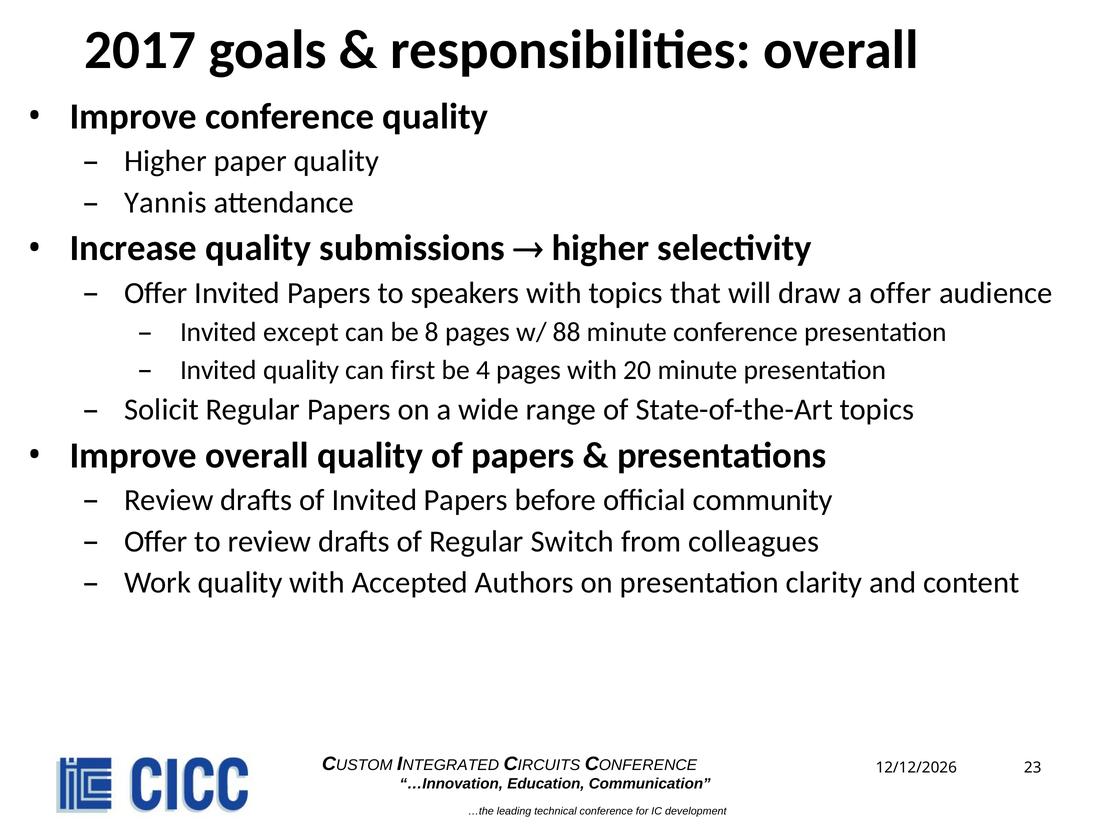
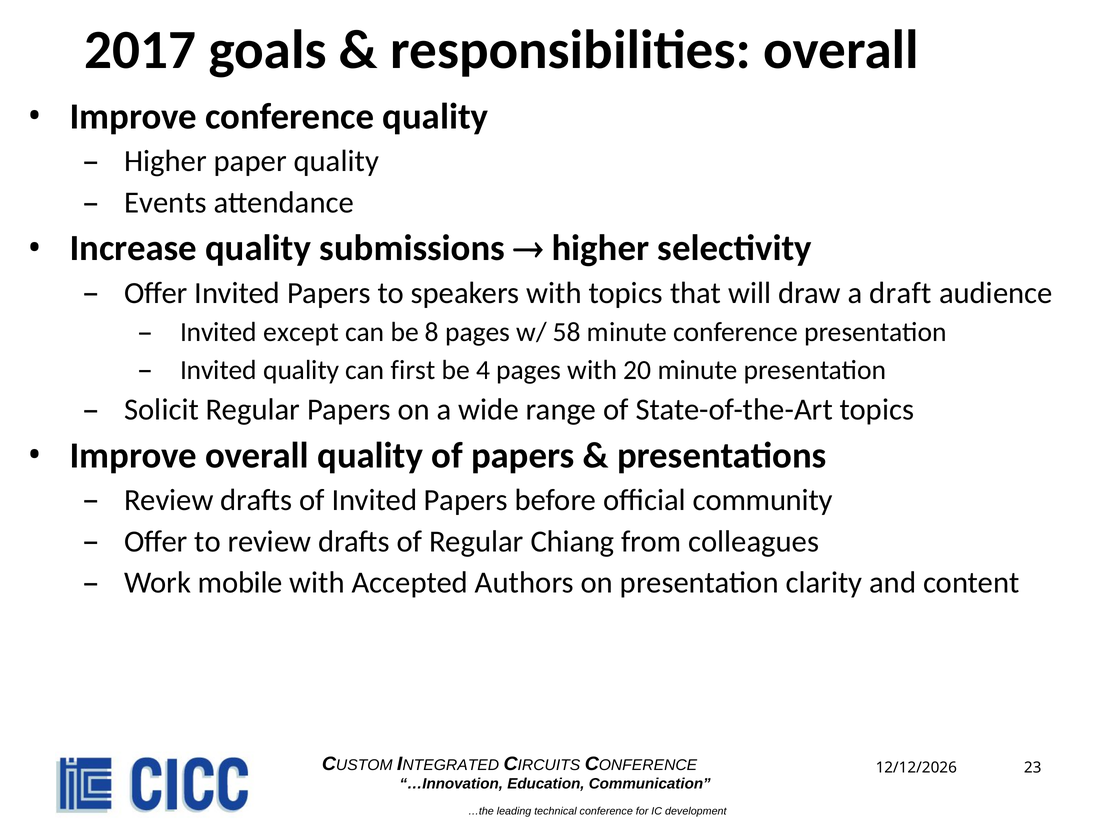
Yannis: Yannis -> Events
a offer: offer -> draft
88: 88 -> 58
Switch: Switch -> Chiang
Work quality: quality -> mobile
